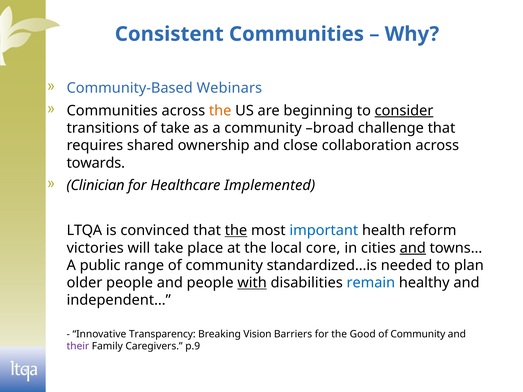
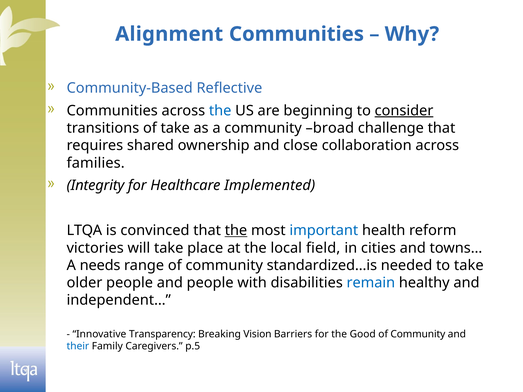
Consistent: Consistent -> Alignment
Webinars: Webinars -> Reflective
the at (220, 111) colour: orange -> blue
towards: towards -> families
Clinician: Clinician -> Integrity
core: core -> field
and at (413, 248) underline: present -> none
public: public -> needs
to plan: plan -> take
with underline: present -> none
their colour: purple -> blue
p.9: p.9 -> p.5
